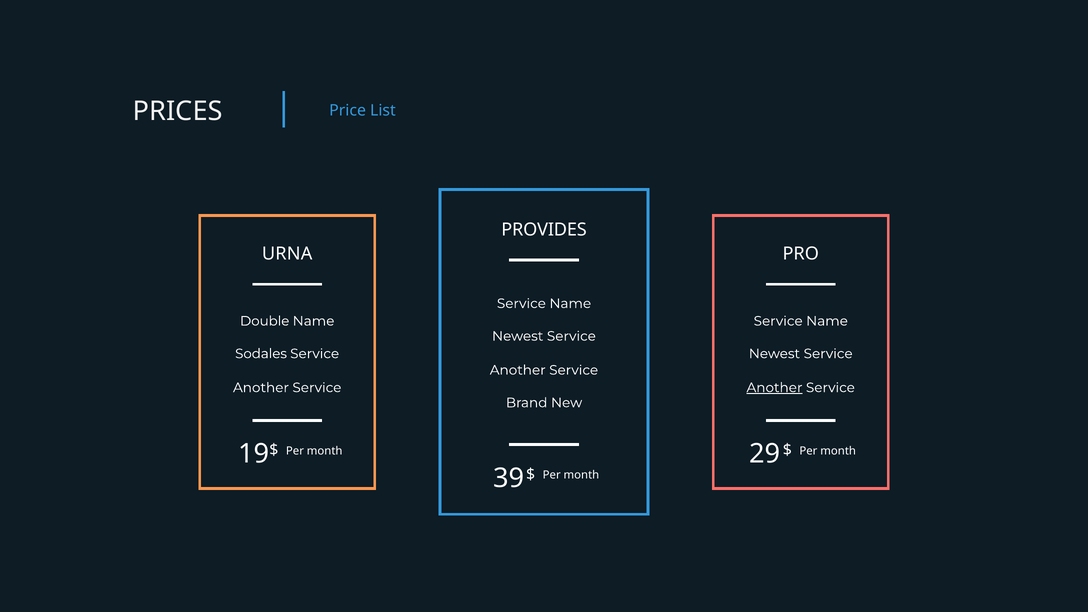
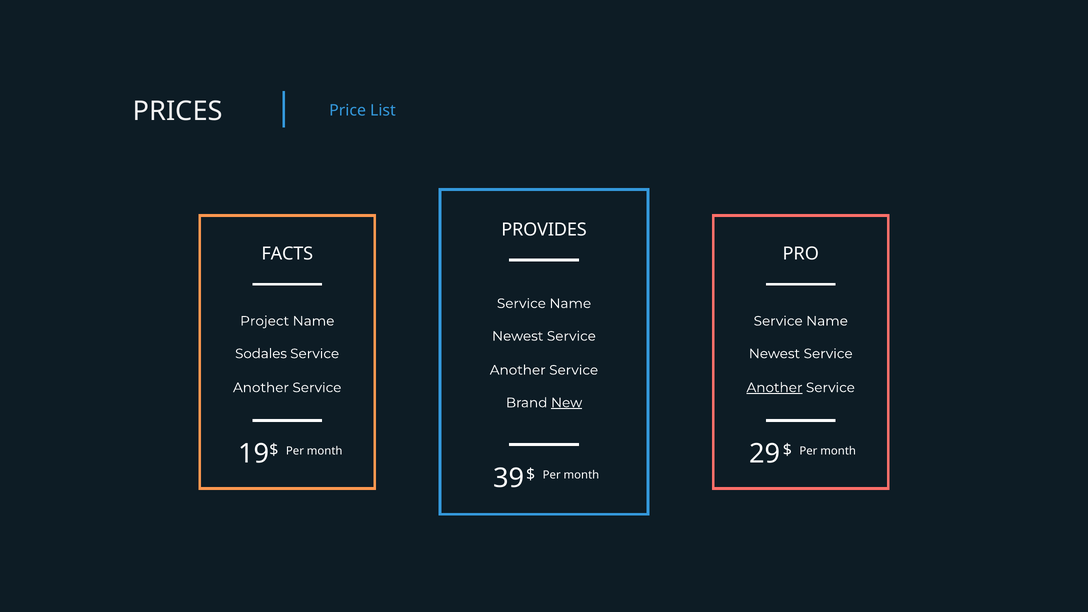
URNA: URNA -> FACTS
Double: Double -> Project
New underline: none -> present
